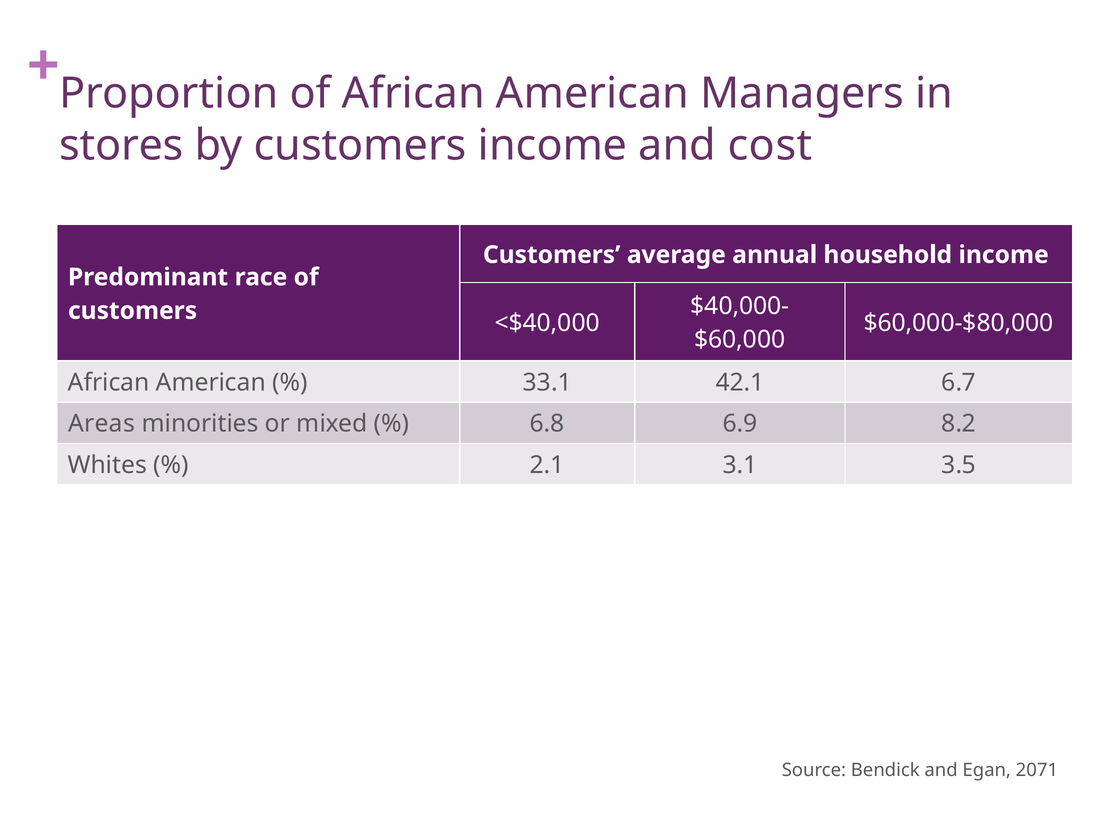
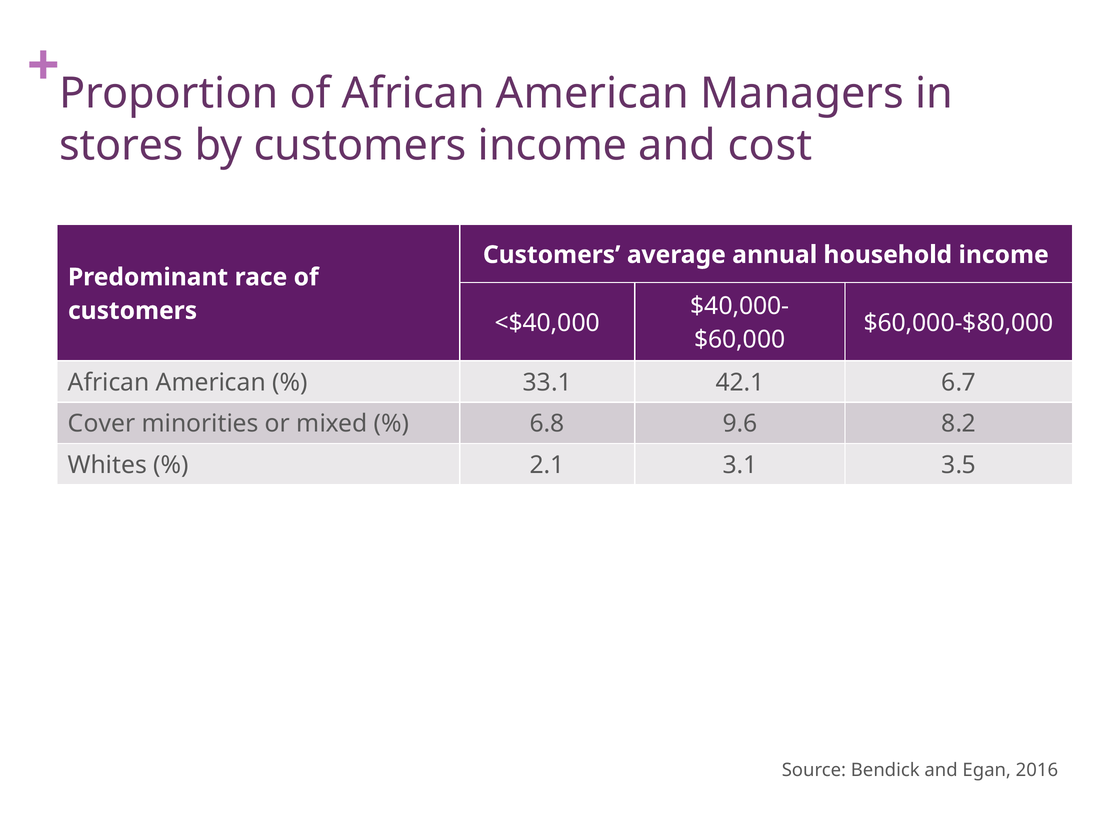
Areas: Areas -> Cover
6.9: 6.9 -> 9.6
2071: 2071 -> 2016
